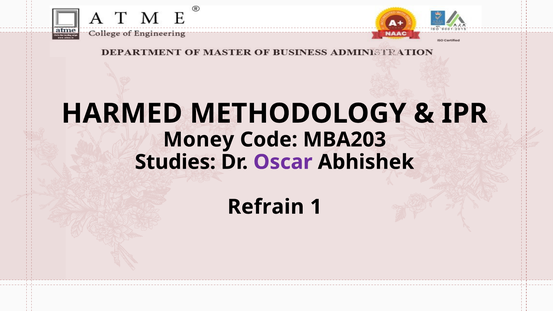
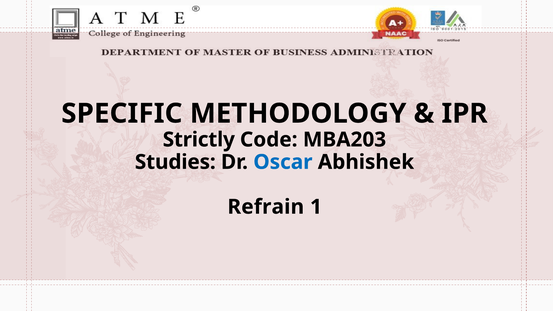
HARMED: HARMED -> SPECIFIC
Money: Money -> Strictly
Oscar colour: purple -> blue
